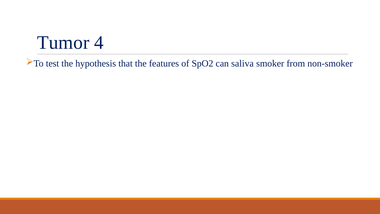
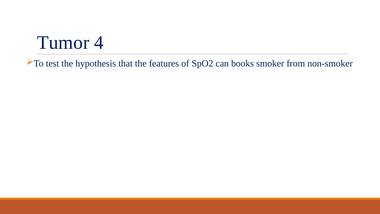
saliva: saliva -> books
